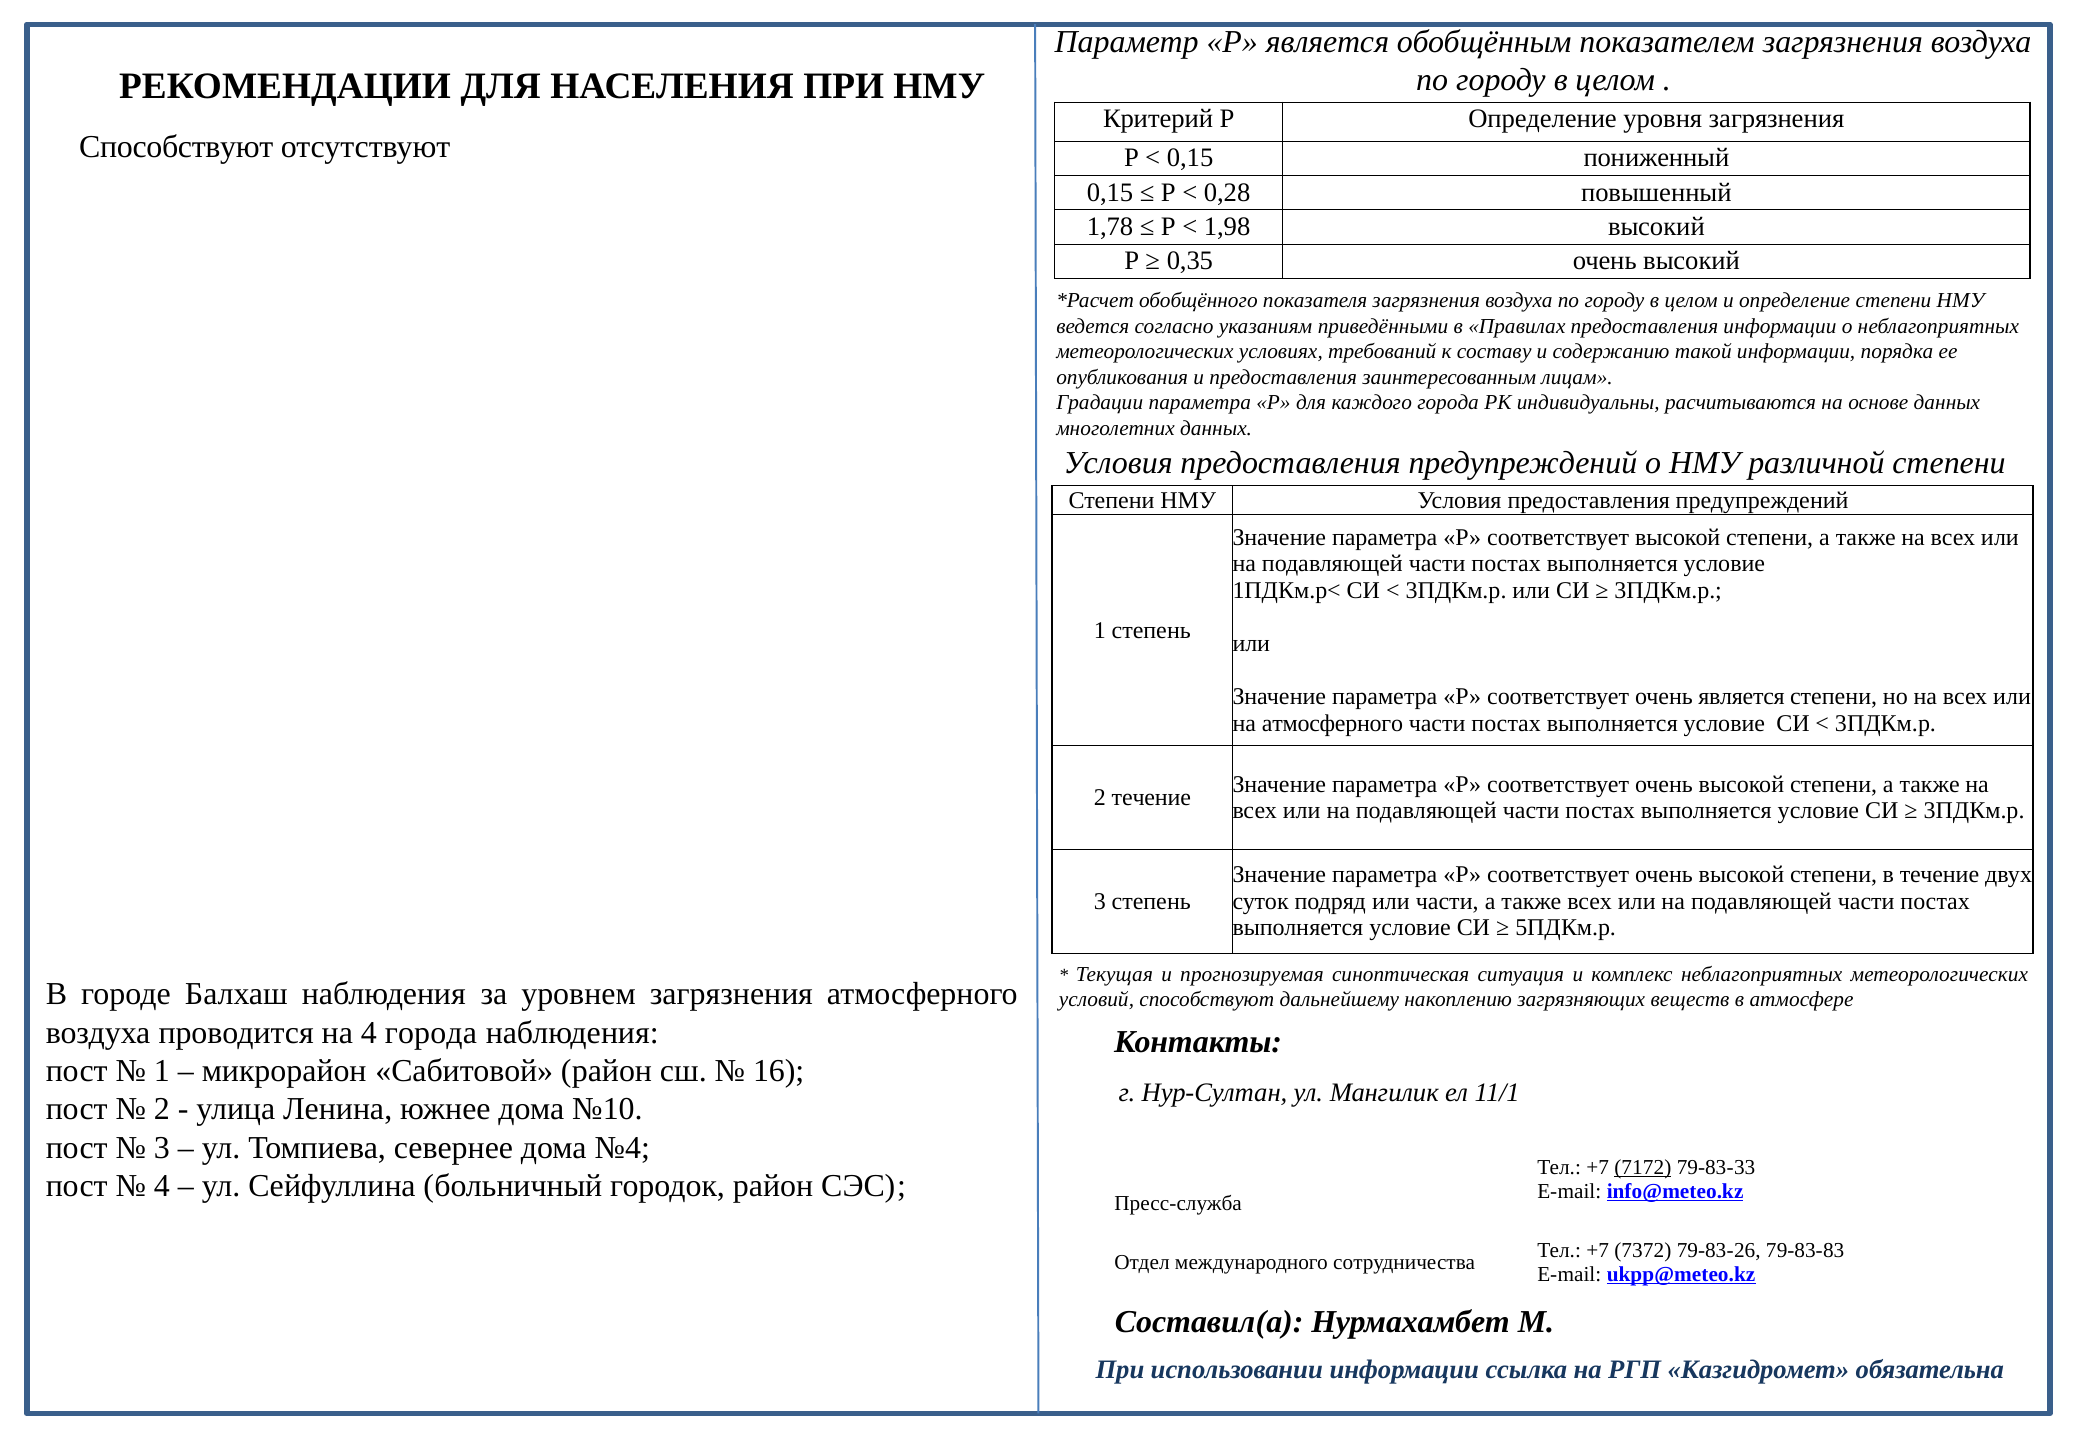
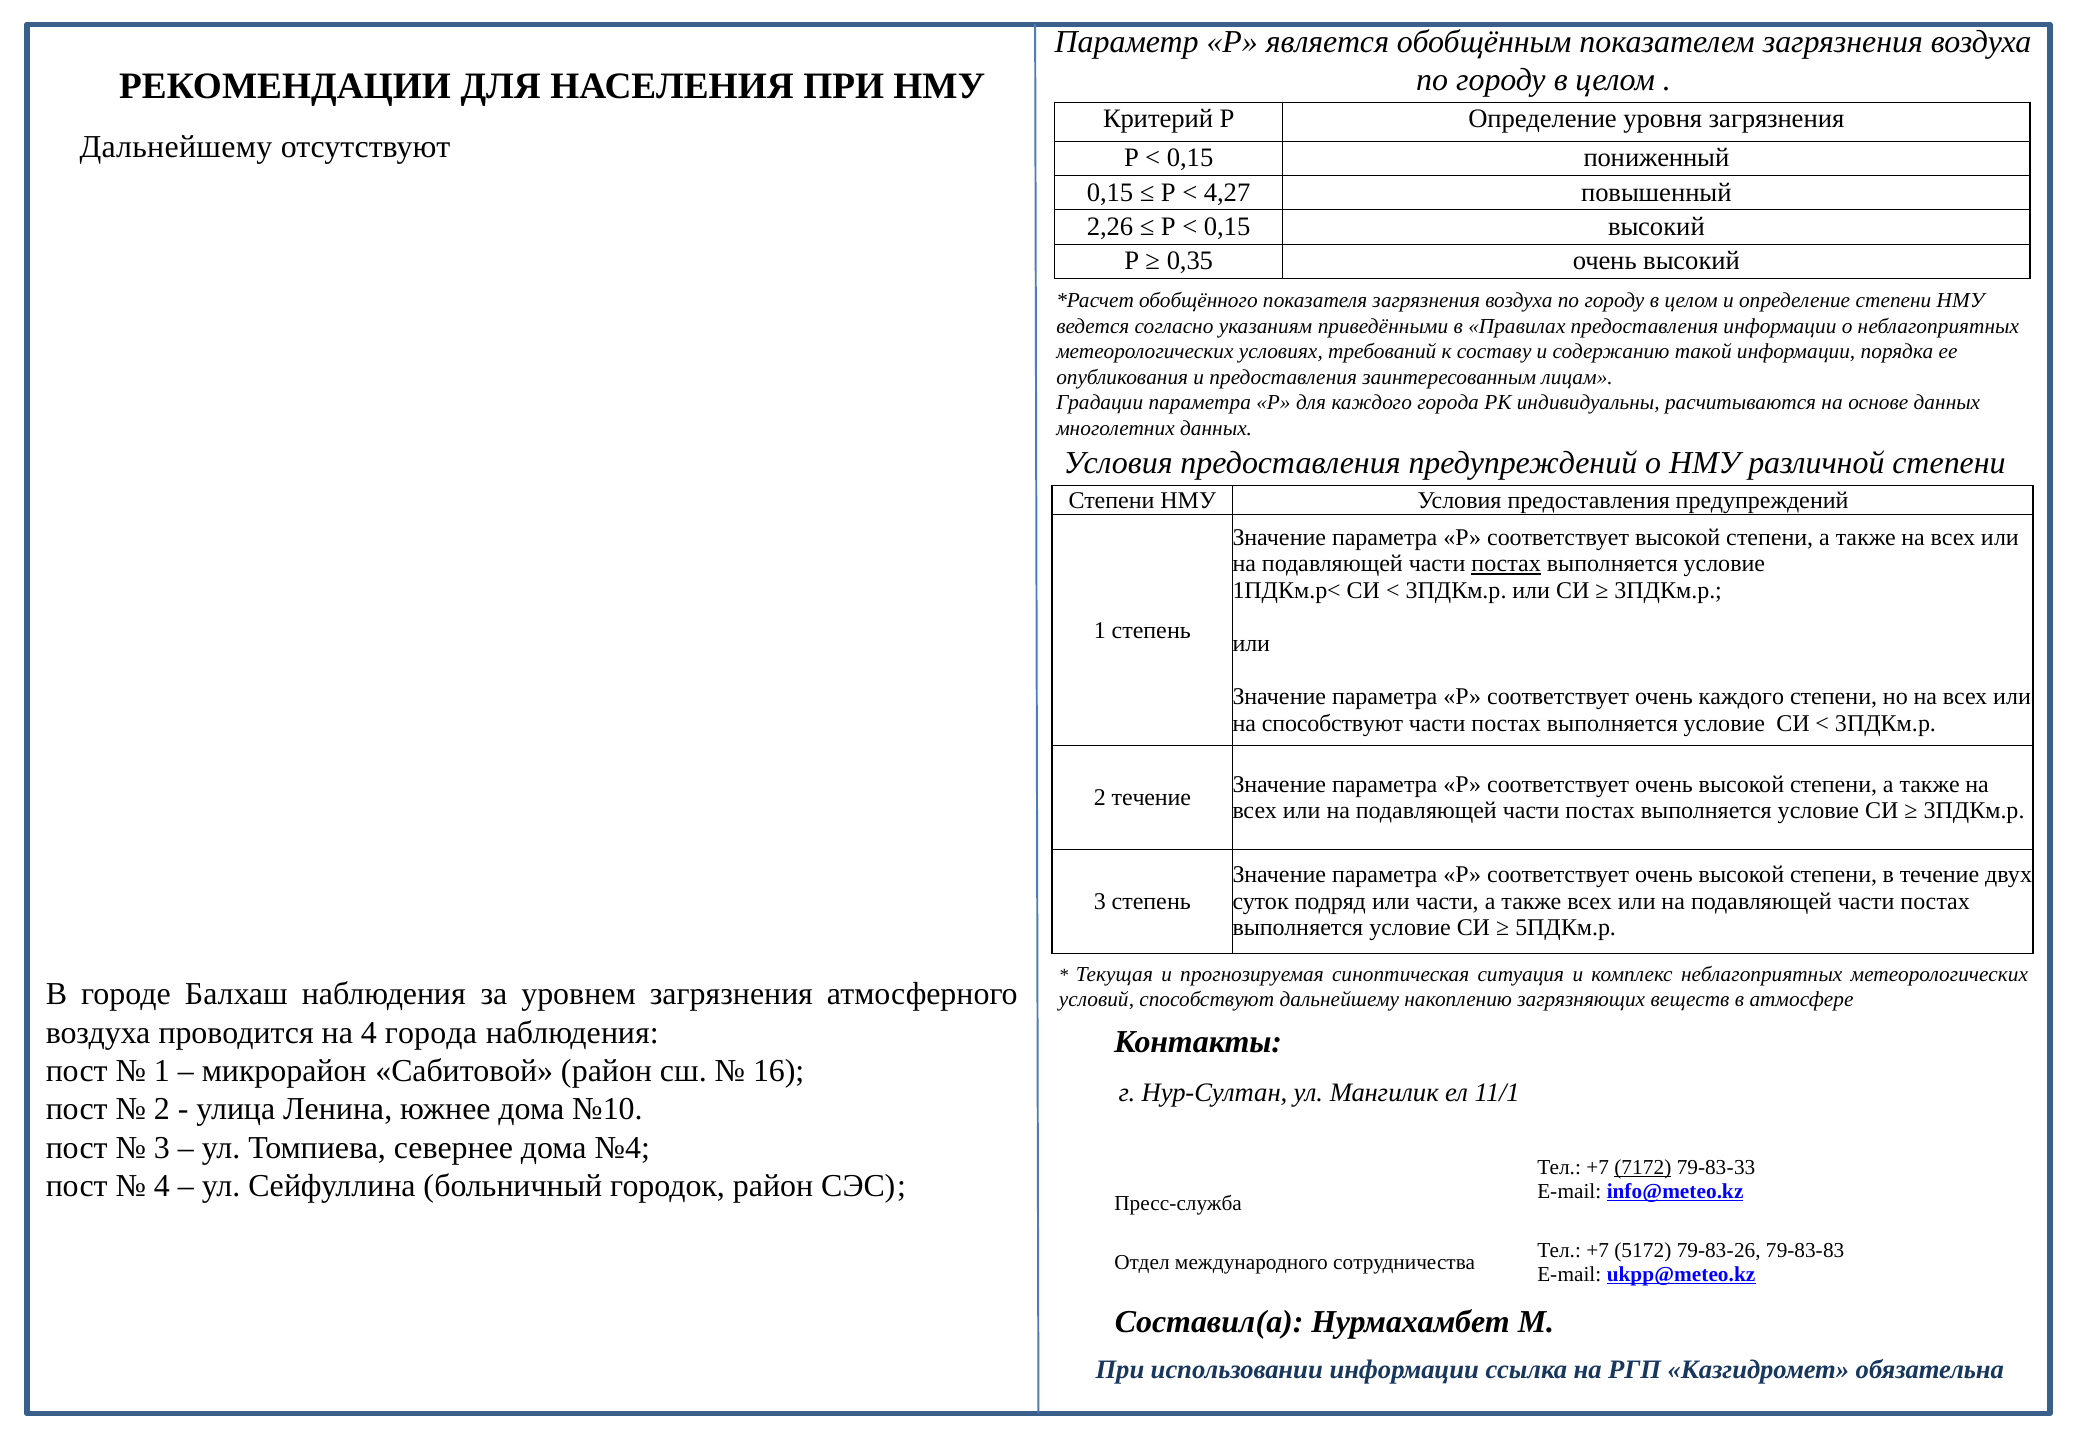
Способствуют at (176, 147): Способствуют -> Дальнейшему
0,28: 0,28 -> 4,27
1,78: 1,78 -> 2,26
1,98 at (1227, 227): 1,98 -> 0,15
постах at (1506, 564) underline: none -> present
очень является: является -> каждого
на атмосферного: атмосферного -> способствуют
7372: 7372 -> 5172
